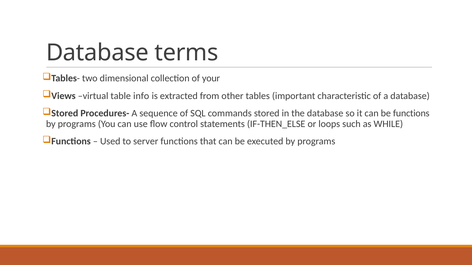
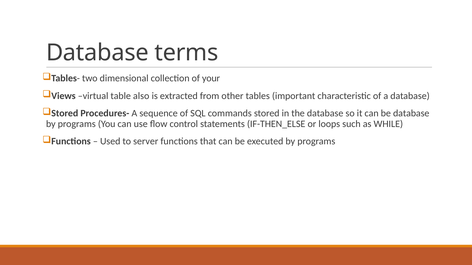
info: info -> also
be functions: functions -> database
